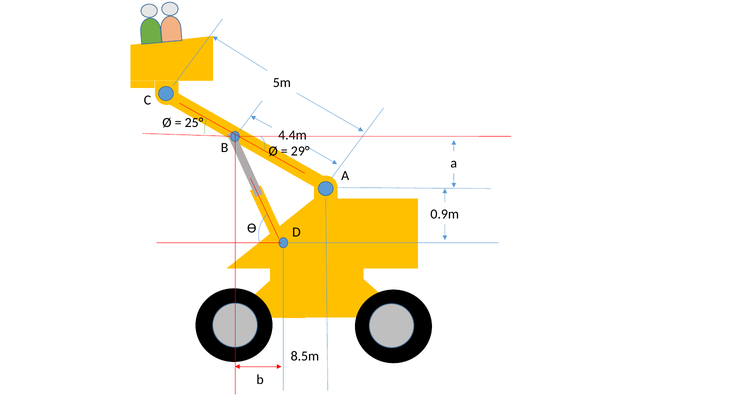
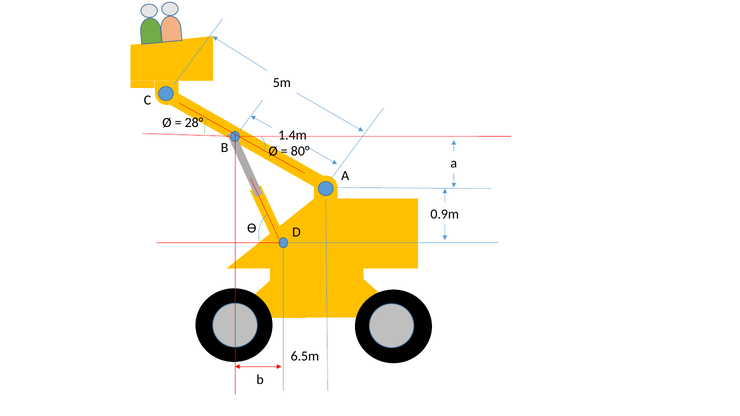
25°: 25° -> 28°
4.4m: 4.4m -> 1.4m
29°: 29° -> 80°
8.5m: 8.5m -> 6.5m
